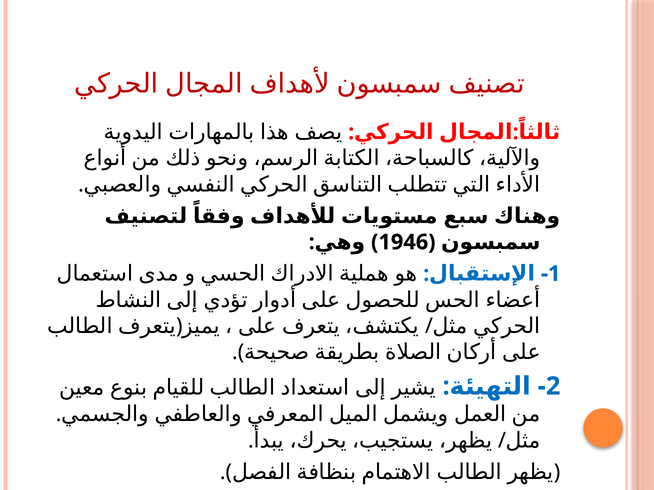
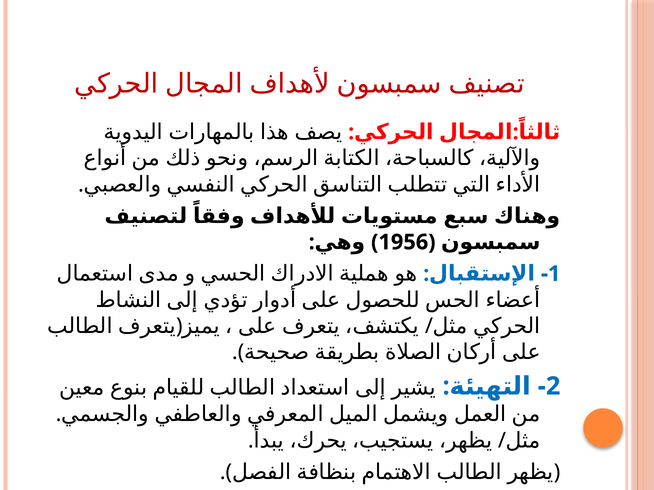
1946: 1946 -> 1956
